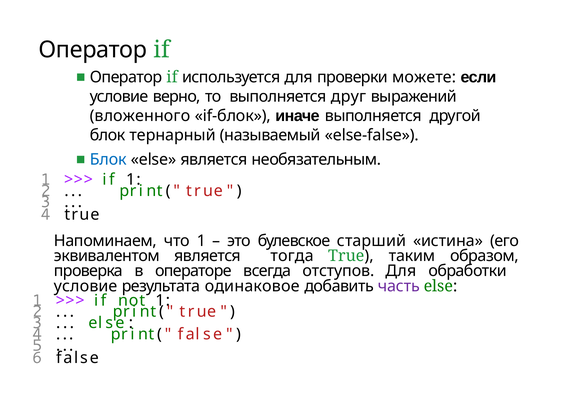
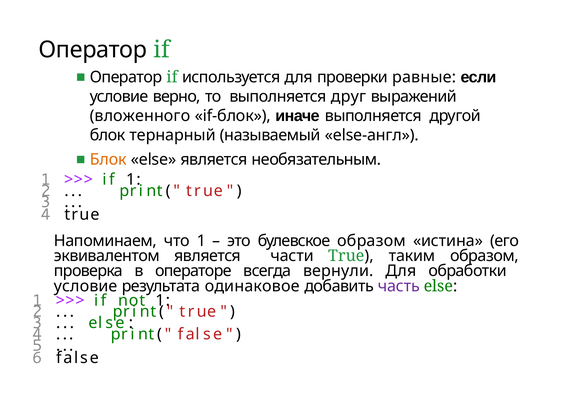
можете: можете -> равные
else-false: else-false -> else-англ
Блок at (108, 159) colour: blue -> orange
булевское старший: старший -> образом
тогда: тогда -> части
отступов: отступов -> вернули
